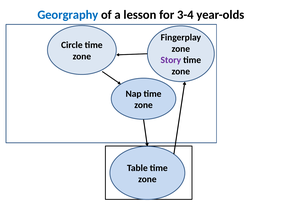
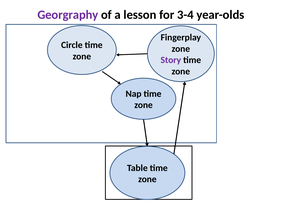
Georgraphy colour: blue -> purple
